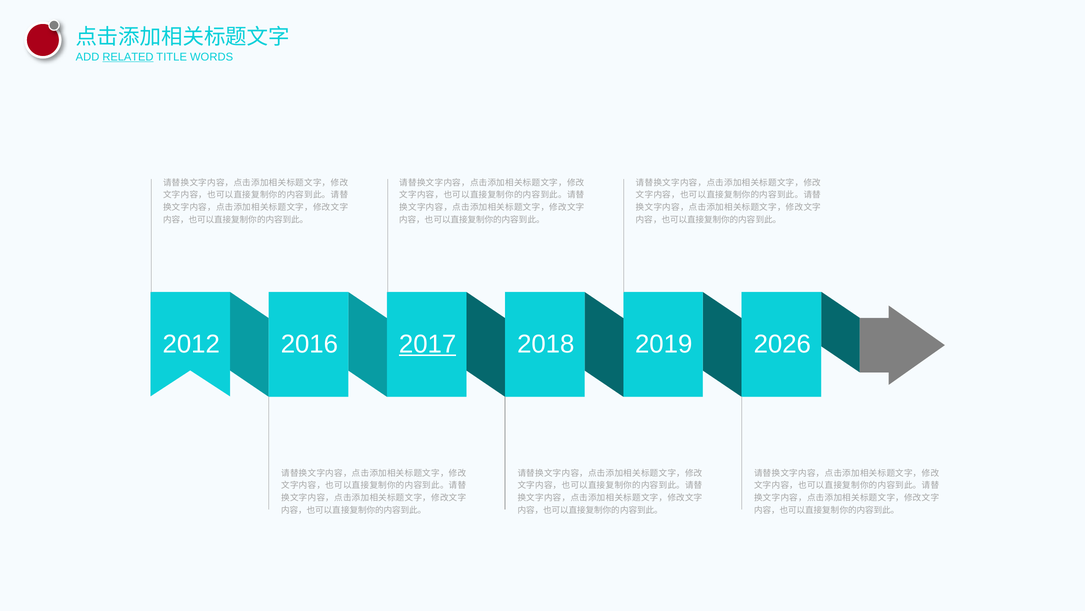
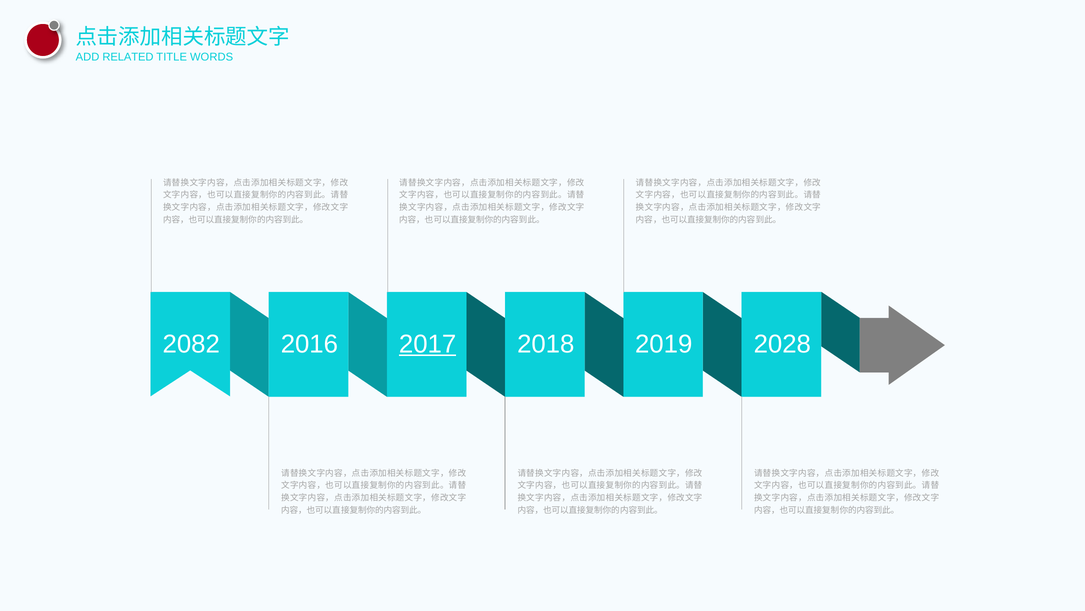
RELATED underline: present -> none
2012: 2012 -> 2082
2026: 2026 -> 2028
